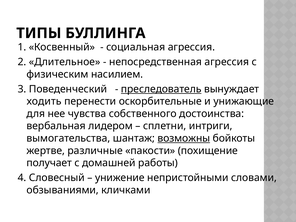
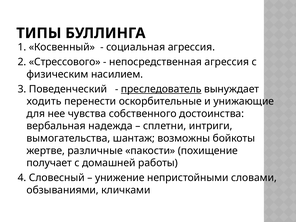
Длительное: Длительное -> Стрессового
лидером: лидером -> надежда
возможны underline: present -> none
